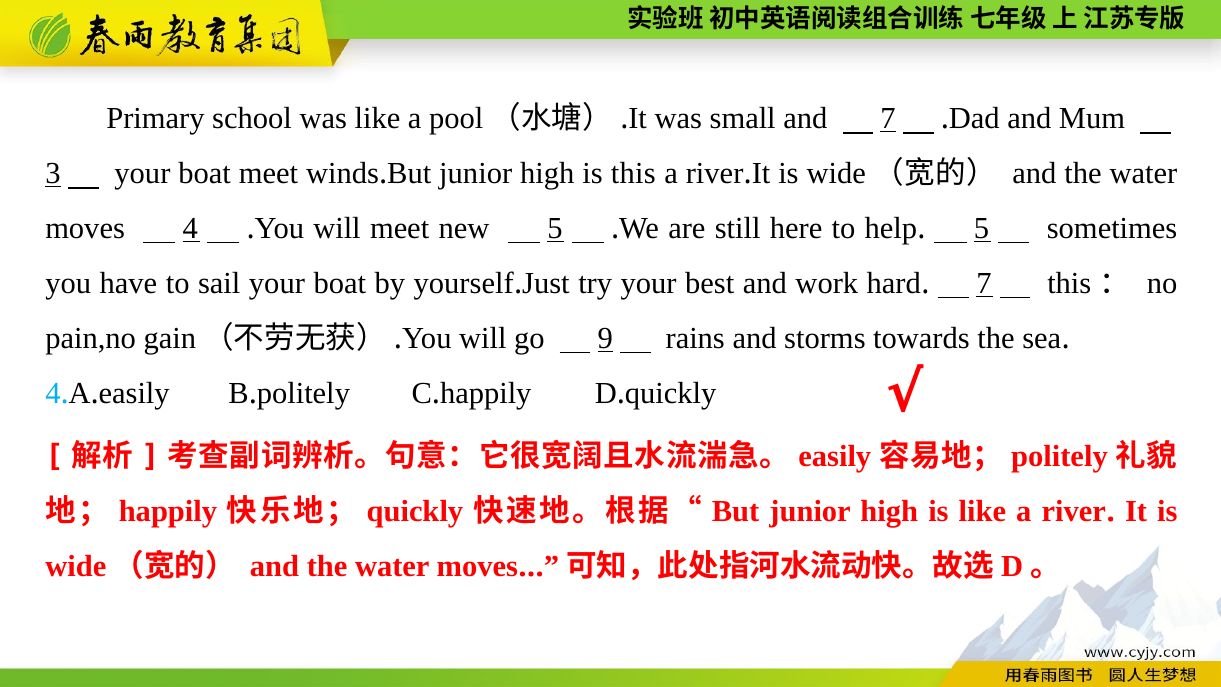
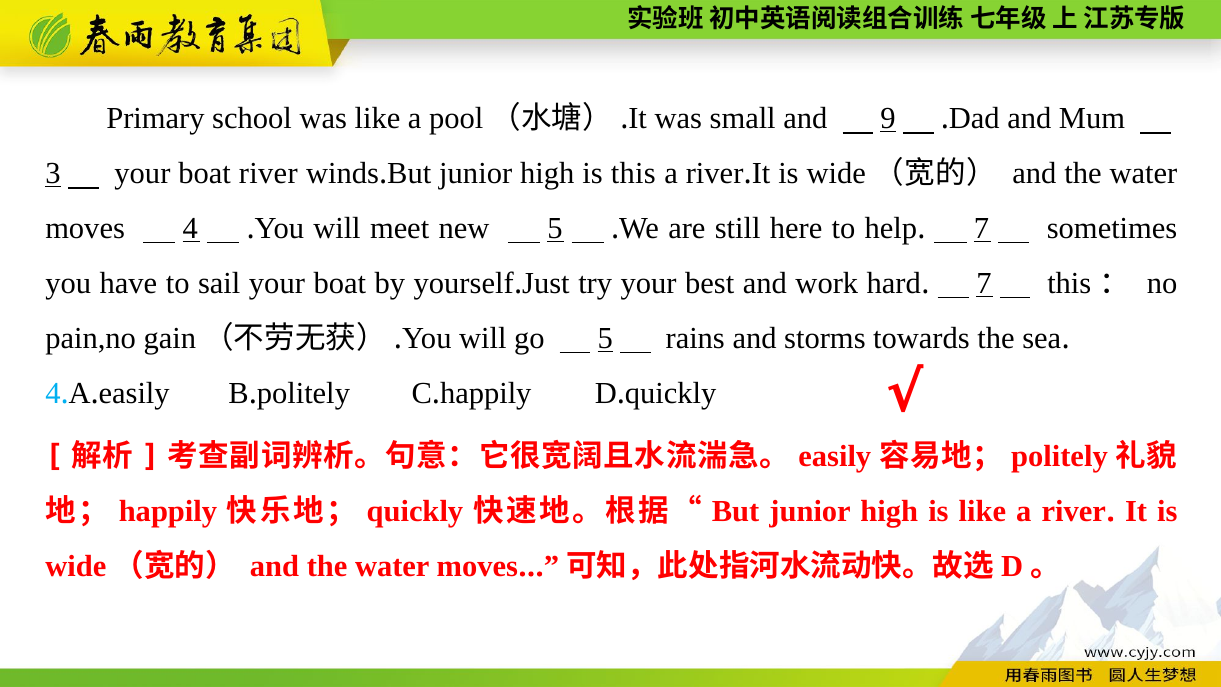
and 7: 7 -> 9
boat meet: meet -> river
5 at (982, 228): 5 -> 7
go 9: 9 -> 5
